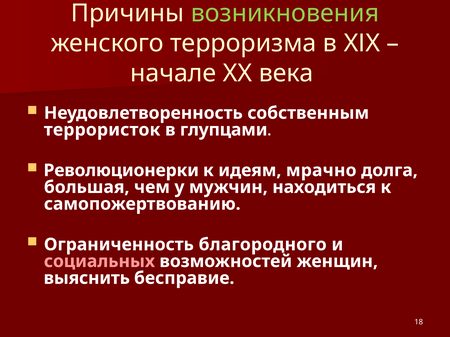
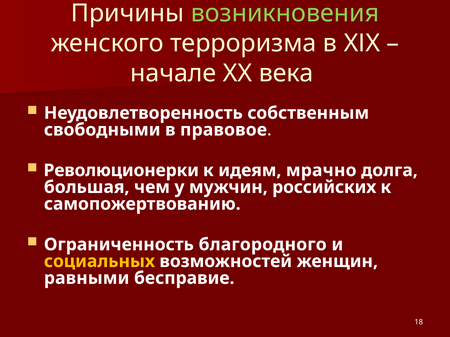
террористок: террористок -> свободными
глупцами: глупцами -> правовое
находиться: находиться -> российских
социальных colour: pink -> yellow
выяснить: выяснить -> равными
